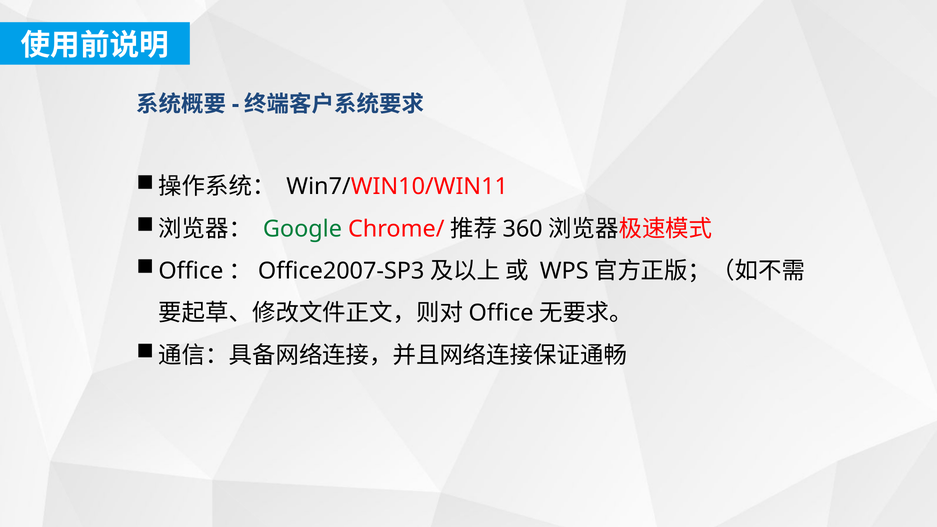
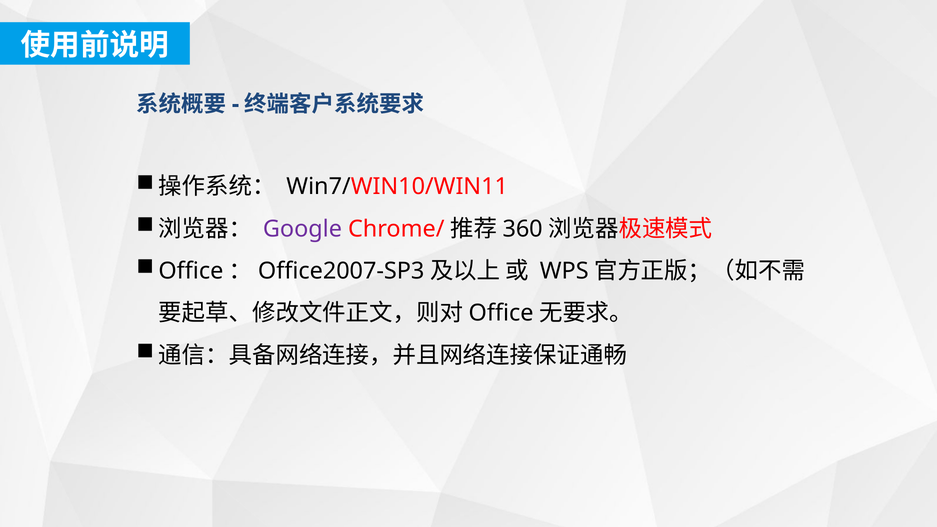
Google colour: green -> purple
